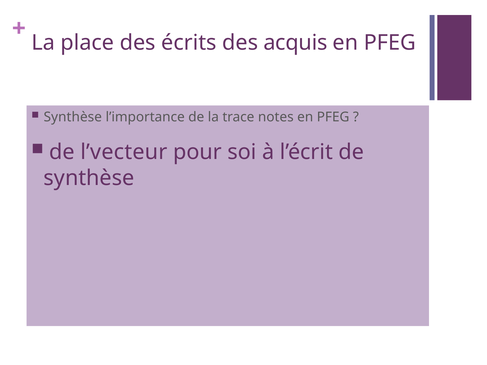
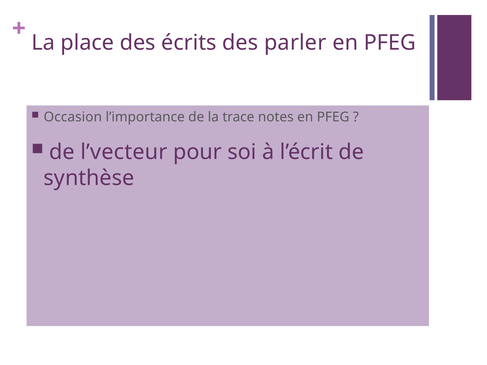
acquis: acquis -> parler
Synthèse at (73, 117): Synthèse -> Occasion
